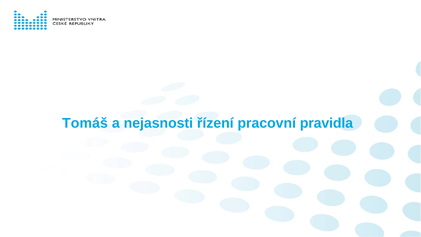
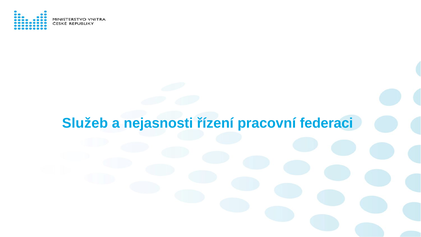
Tomáš: Tomáš -> Služeb
pravidla: pravidla -> federaci
